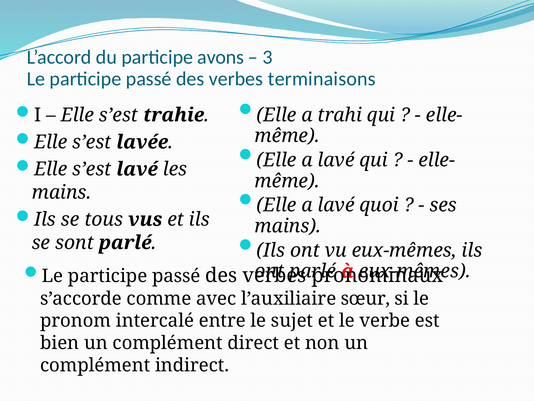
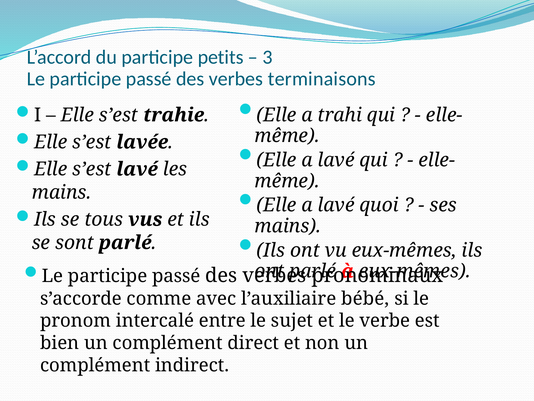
avons: avons -> petits
sœur: sœur -> bébé
